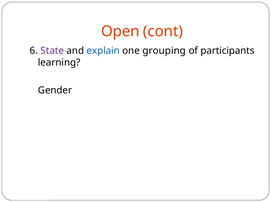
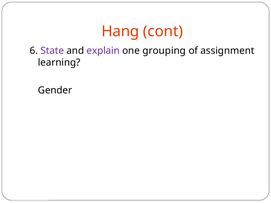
Open: Open -> Hang
explain colour: blue -> purple
participants: participants -> assignment
